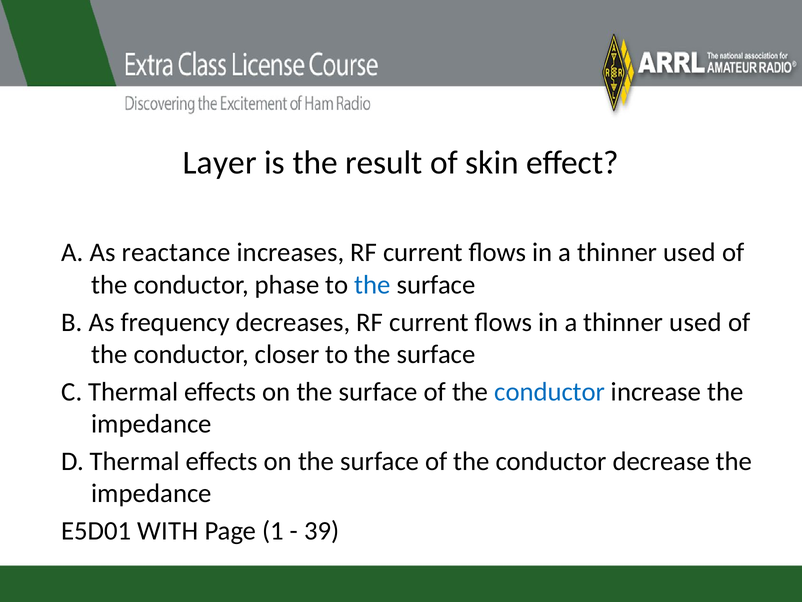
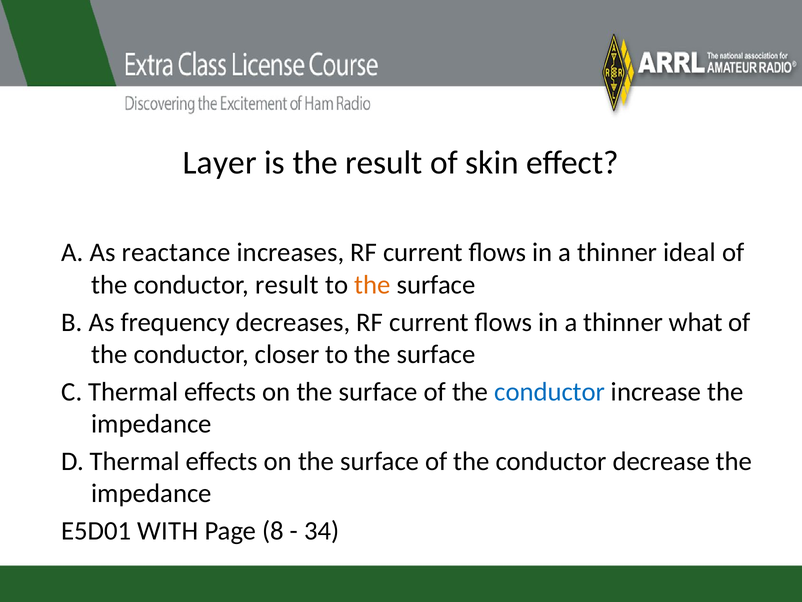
used at (689, 252): used -> ideal
conductor phase: phase -> result
the at (372, 285) colour: blue -> orange
used at (695, 322): used -> what
1: 1 -> 8
39: 39 -> 34
